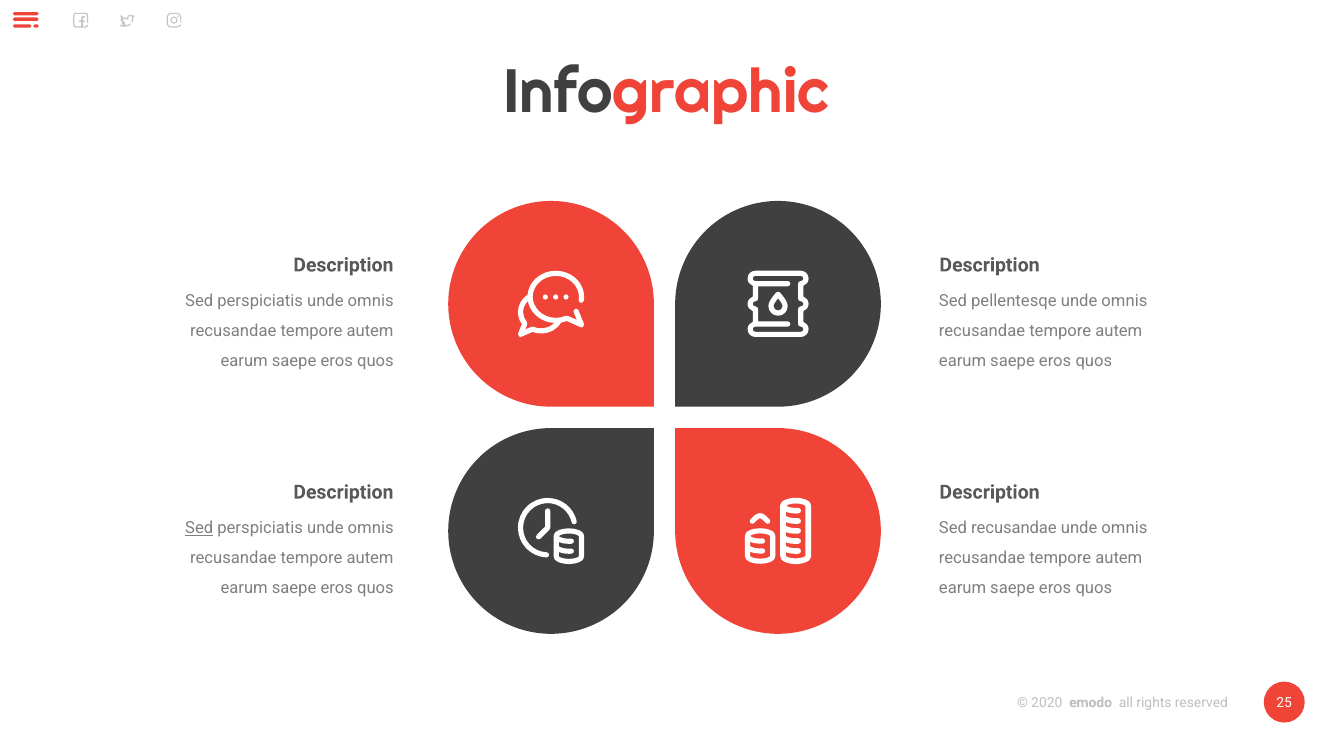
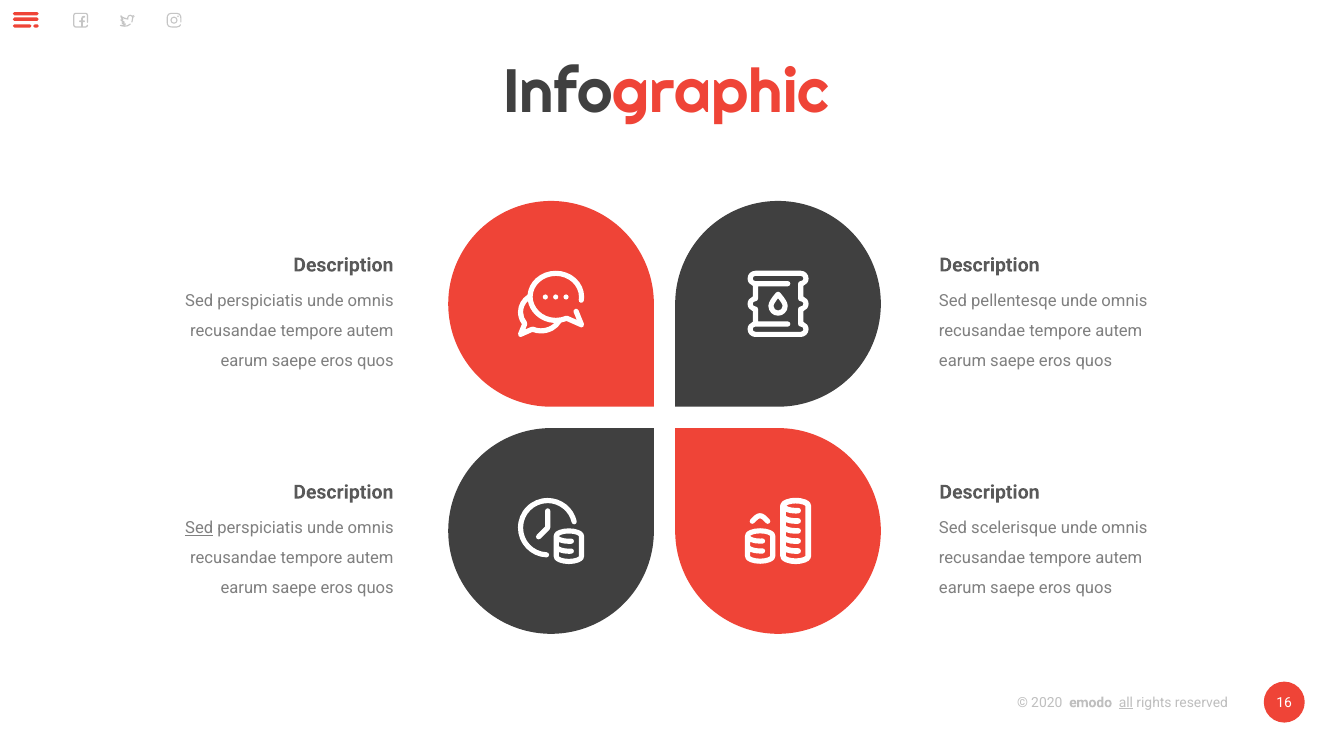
Sed recusandae: recusandae -> scelerisque
all underline: none -> present
25: 25 -> 16
